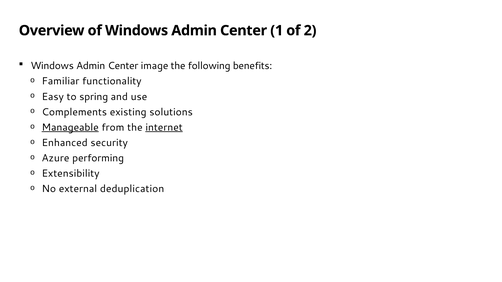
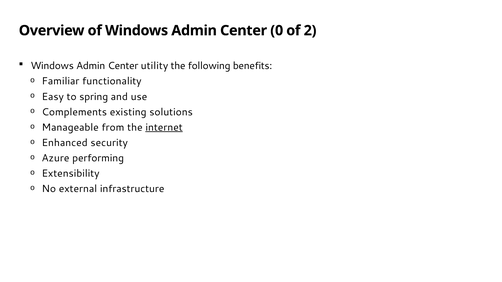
1: 1 -> 0
image: image -> utility
Manageable underline: present -> none
deduplication: deduplication -> infrastructure
